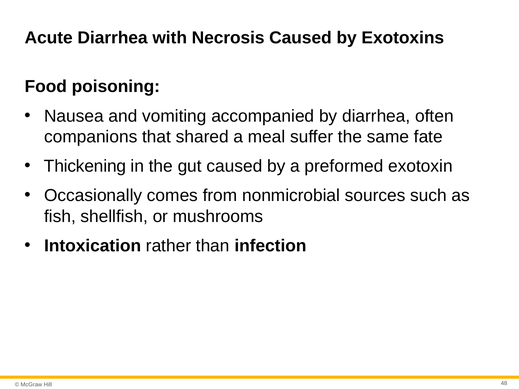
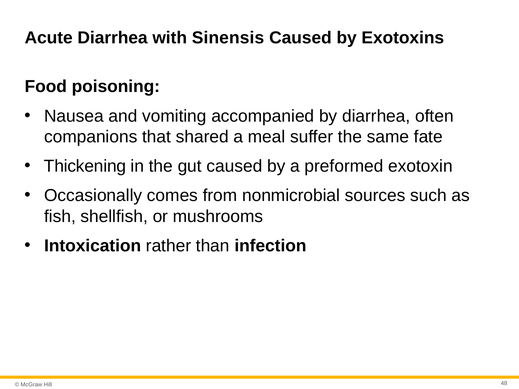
Necrosis: Necrosis -> Sinensis
